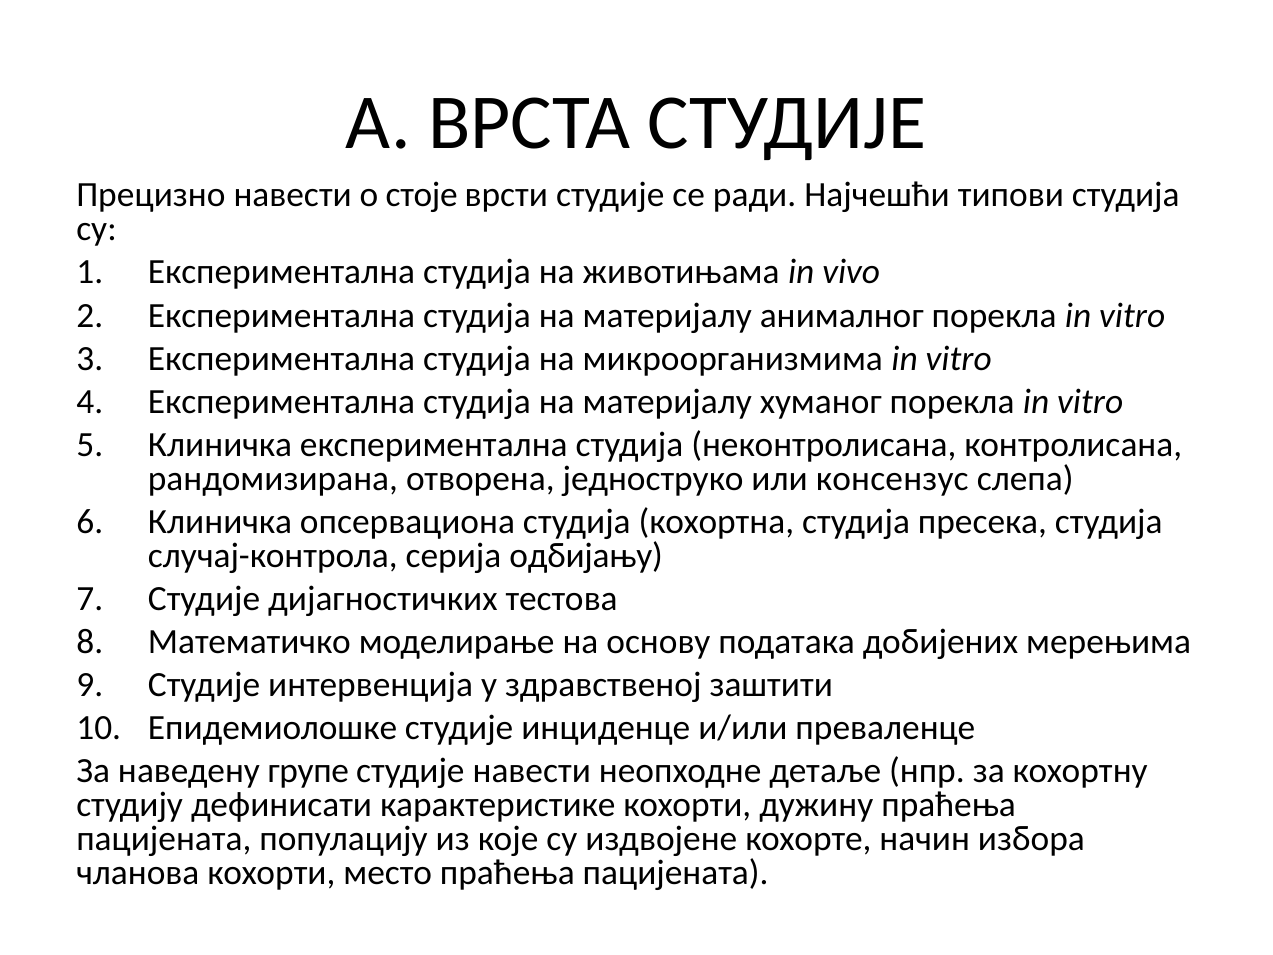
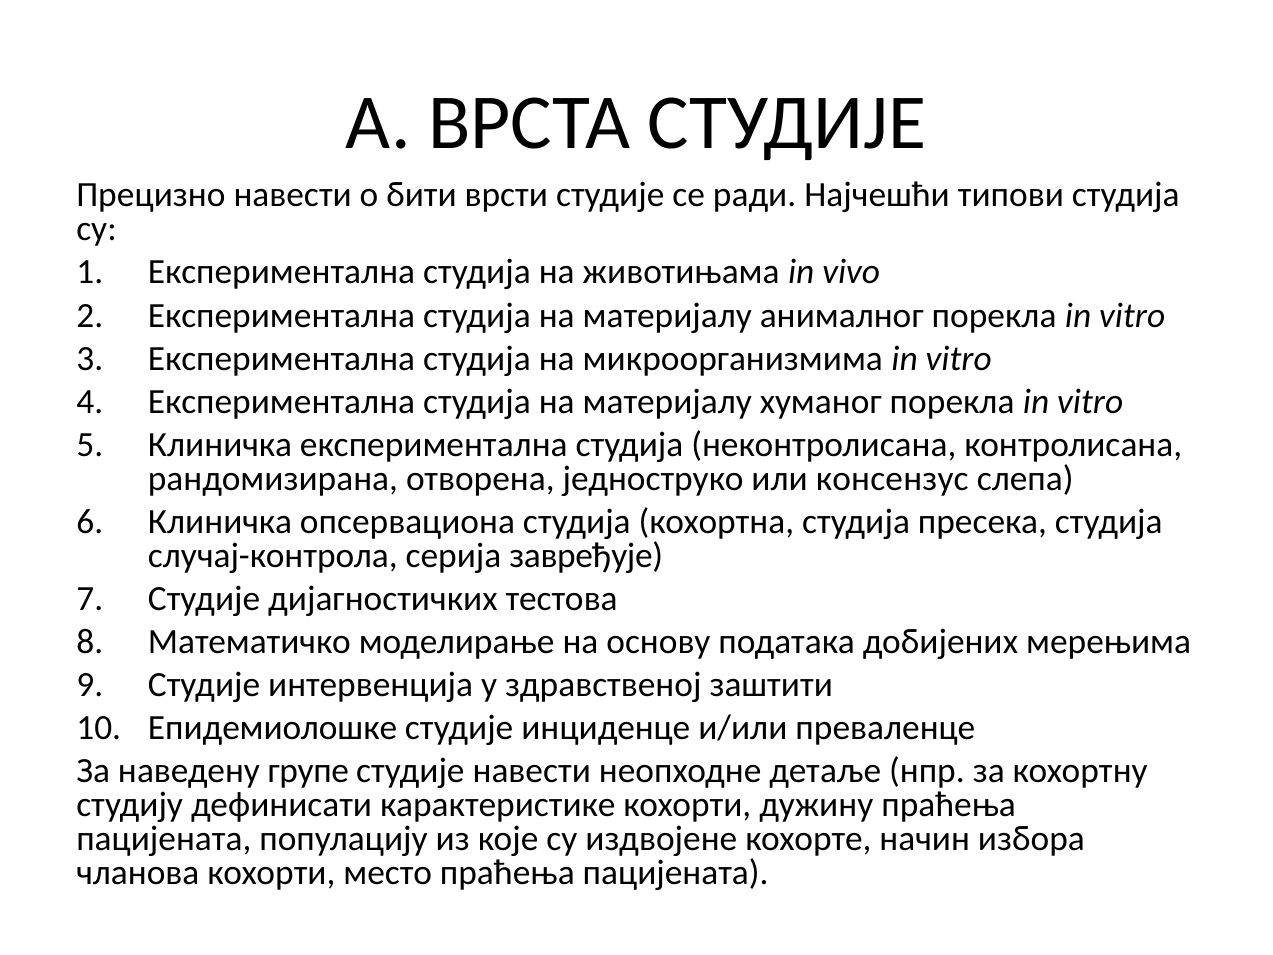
стоје: стоје -> бити
одбијању: одбијању -> завређује
